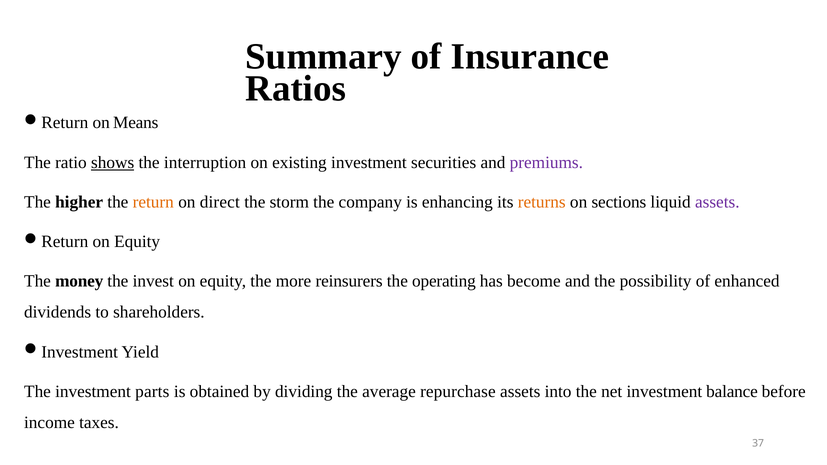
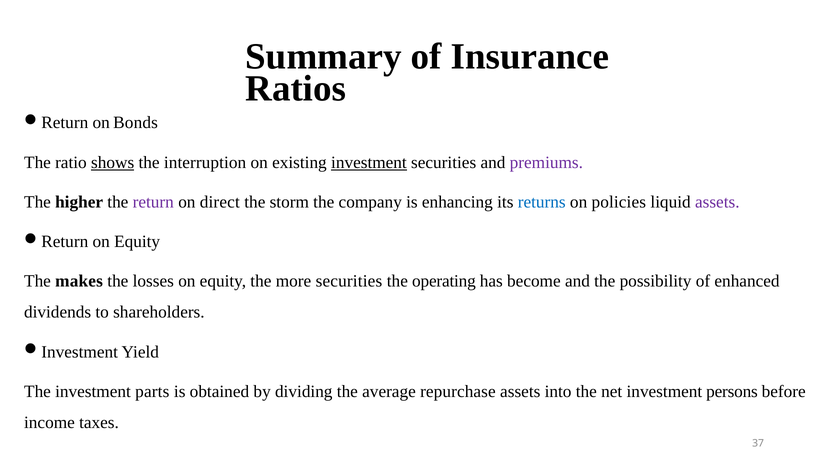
Means: Means -> Bonds
investment at (369, 162) underline: none -> present
return colour: orange -> purple
returns colour: orange -> blue
sections: sections -> policies
money: money -> makes
invest: invest -> losses
more reinsurers: reinsurers -> securities
balance: balance -> persons
